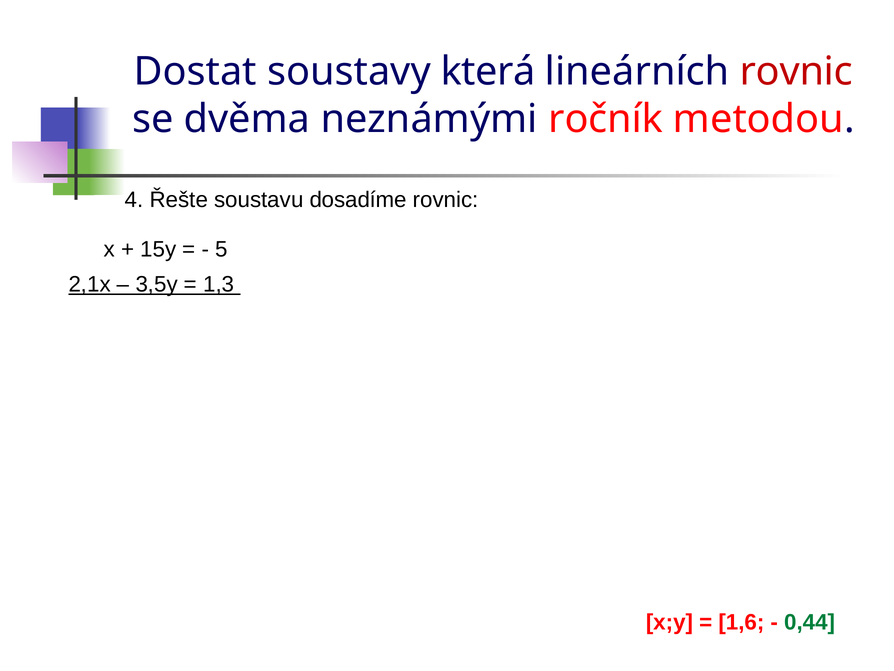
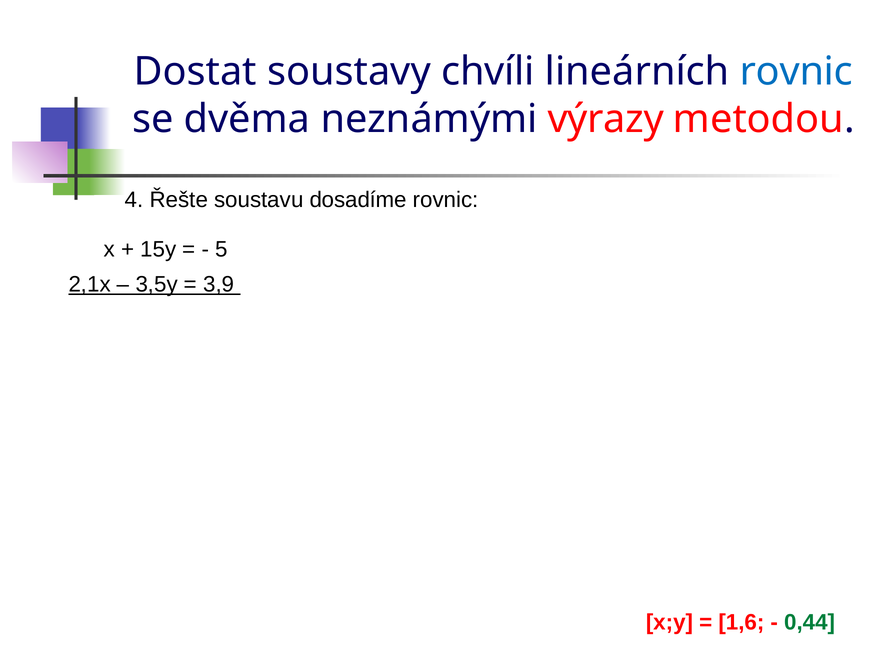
která: která -> chvíli
rovnic at (796, 71) colour: red -> blue
ročník: ročník -> výrazy
1,3: 1,3 -> 3,9
